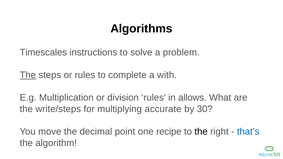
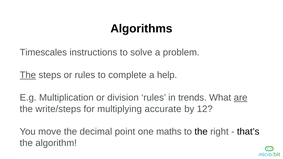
with: with -> help
allows: allows -> trends
are underline: none -> present
30: 30 -> 12
recipe: recipe -> maths
that’s colour: blue -> black
